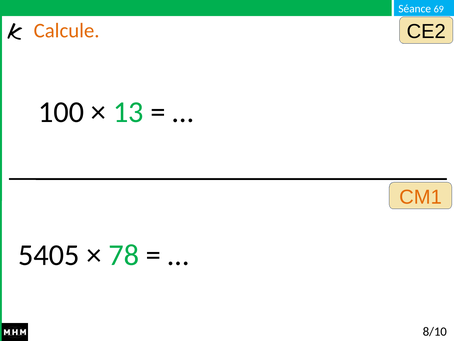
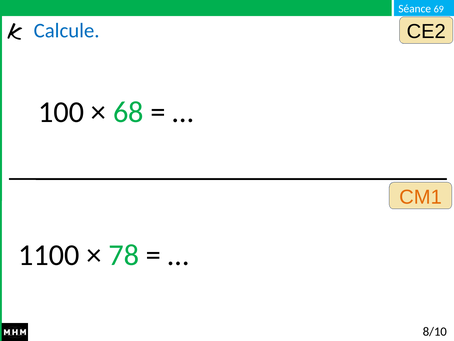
Calcule colour: orange -> blue
13: 13 -> 68
5405: 5405 -> 1100
